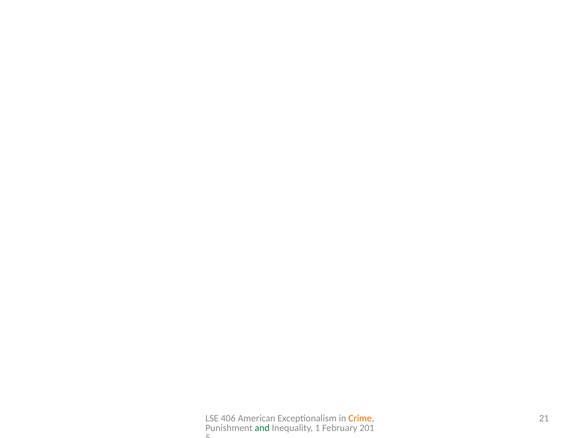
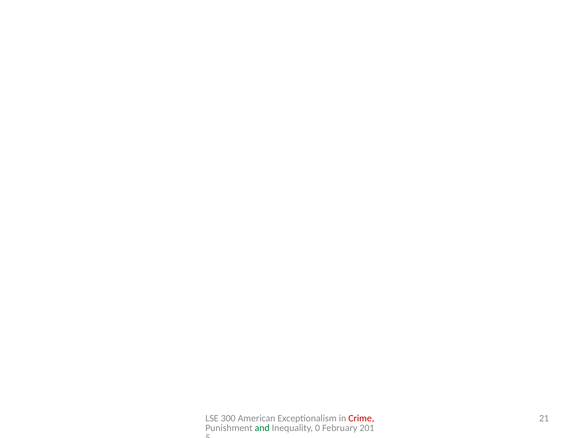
406: 406 -> 300
Crime colour: orange -> red
1: 1 -> 0
